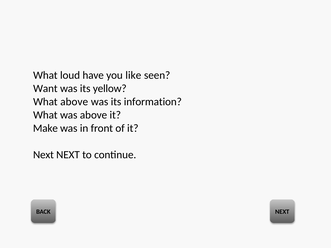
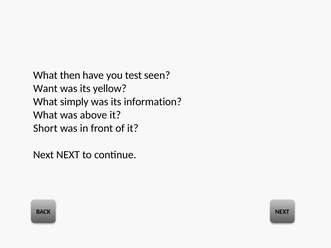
loud: loud -> then
like: like -> test
What above: above -> simply
Make: Make -> Short
